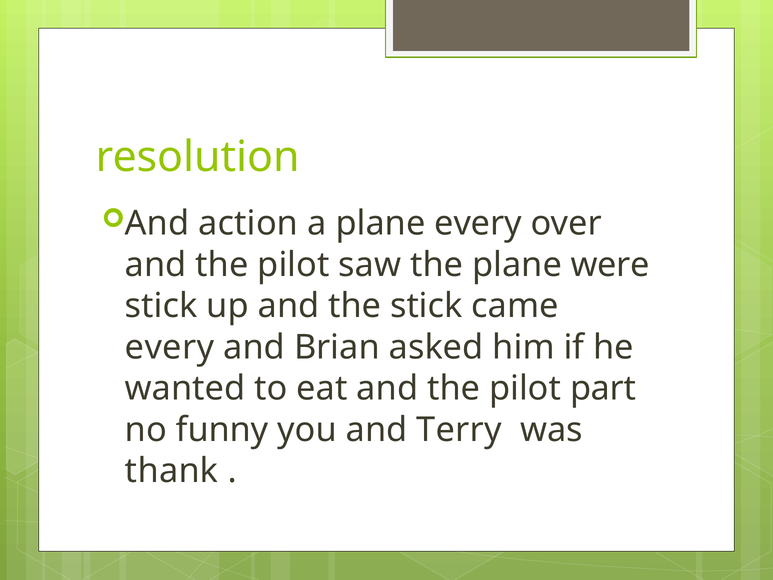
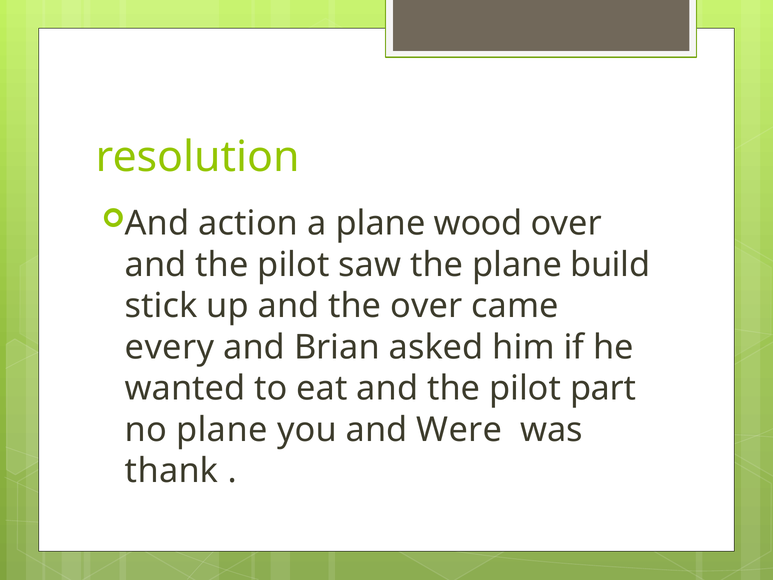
plane every: every -> wood
were: were -> build
the stick: stick -> over
no funny: funny -> plane
Terry: Terry -> Were
